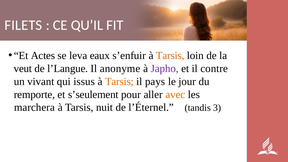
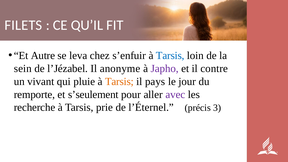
Actes: Actes -> Autre
eaux: eaux -> chez
Tarsis at (170, 56) colour: orange -> blue
veut: veut -> sein
l’Langue: l’Langue -> l’Jézabel
issus: issus -> pluie
avec colour: orange -> purple
marchera: marchera -> recherche
nuit: nuit -> prie
tandis: tandis -> précis
